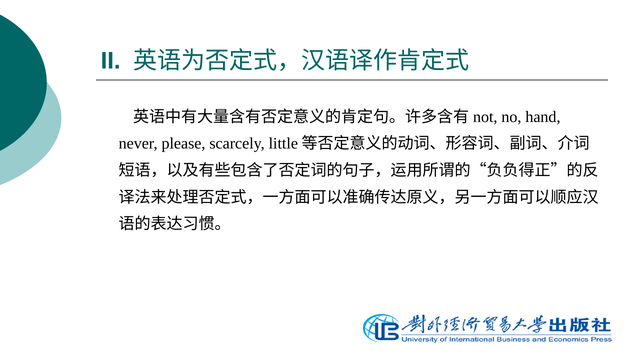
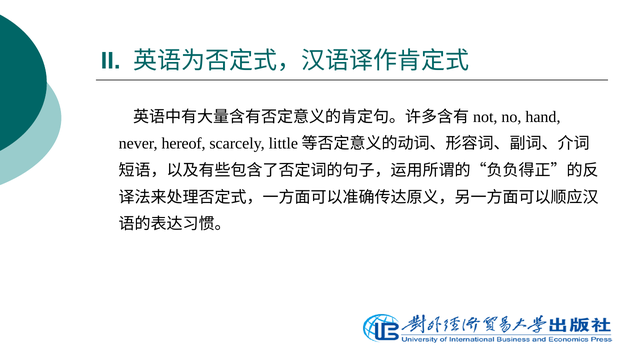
please: please -> hereof
